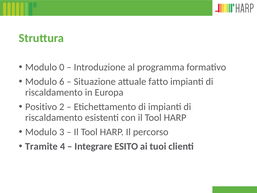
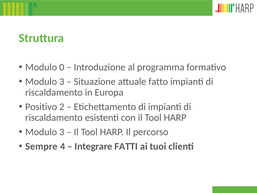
6 at (62, 82): 6 -> 3
Tramite: Tramite -> Sempre
ESITO: ESITO -> FATTI
